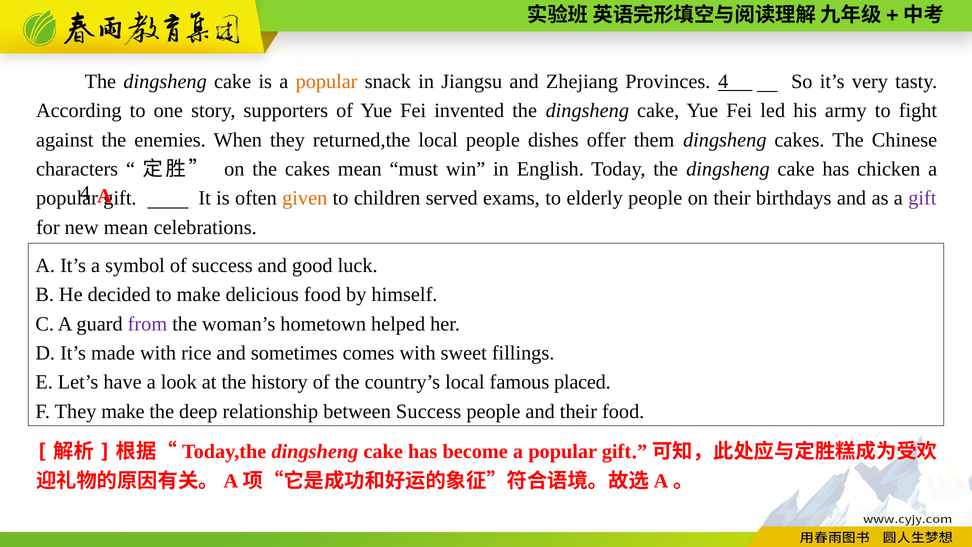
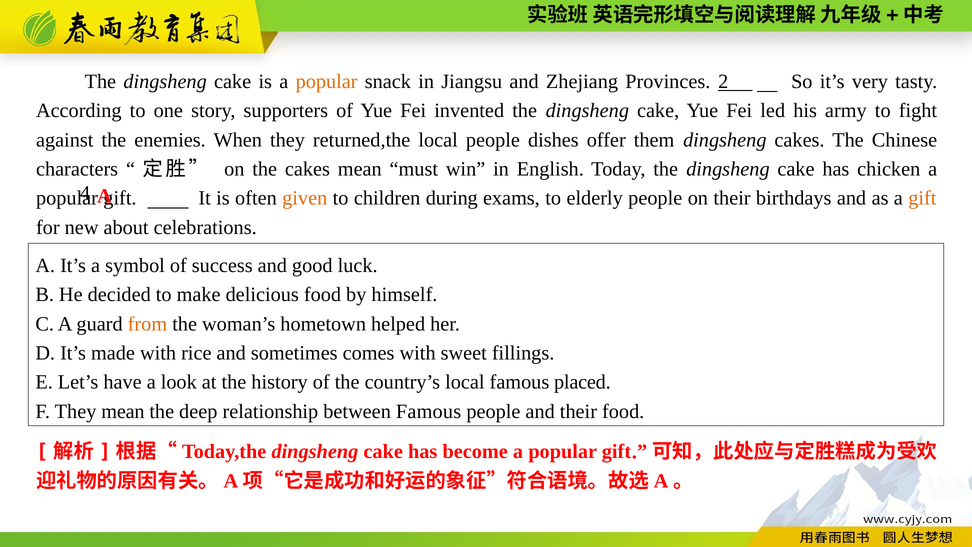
Provinces 4: 4 -> 2
served: served -> during
gift at (922, 198) colour: purple -> orange
new mean: mean -> about
from colour: purple -> orange
They make: make -> mean
between Success: Success -> Famous
